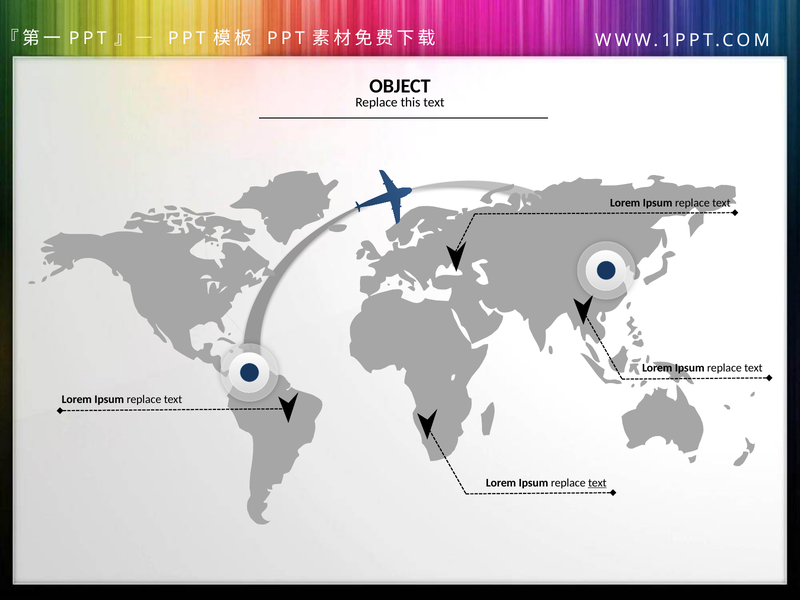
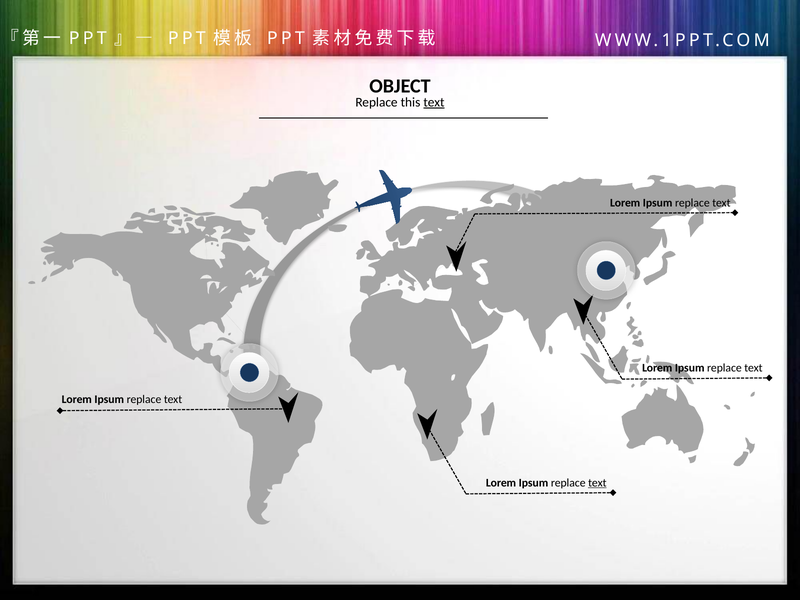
text at (434, 102) underline: none -> present
